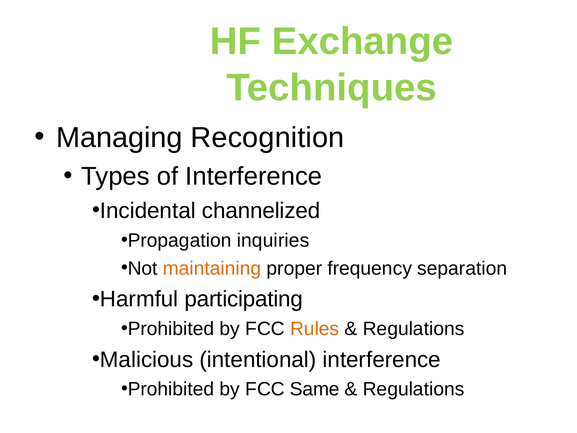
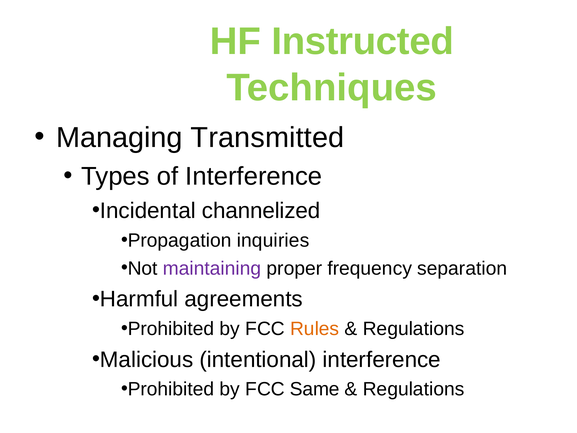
Exchange: Exchange -> Instructed
Recognition: Recognition -> Transmitted
maintaining colour: orange -> purple
participating: participating -> agreements
